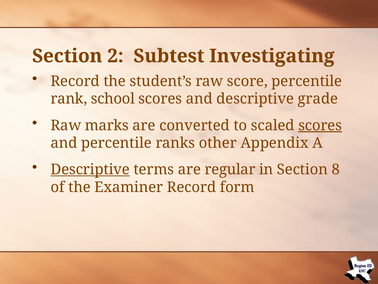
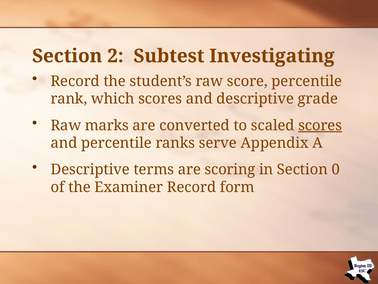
school: school -> which
other: other -> serve
Descriptive at (90, 169) underline: present -> none
regular: regular -> scoring
8: 8 -> 0
